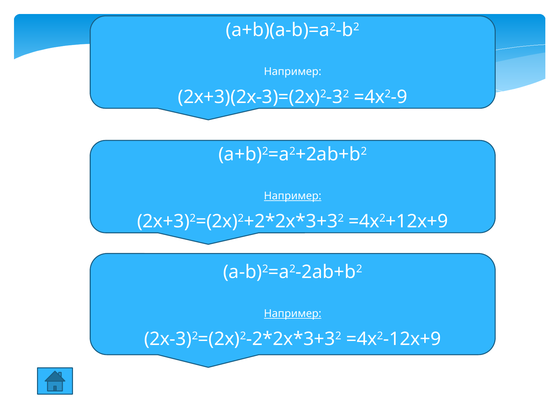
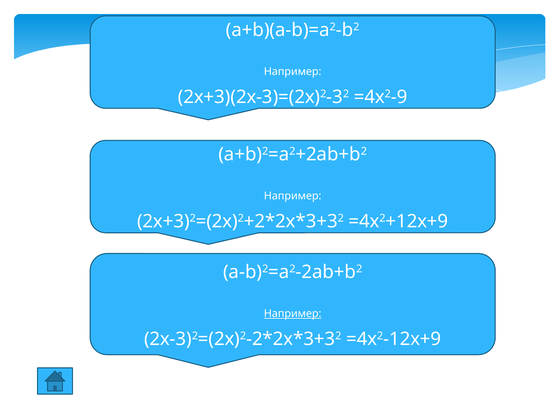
Например at (293, 196) underline: present -> none
